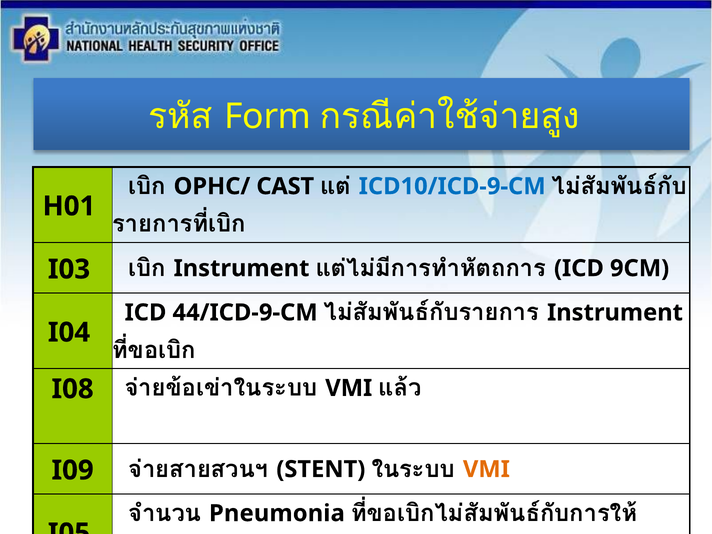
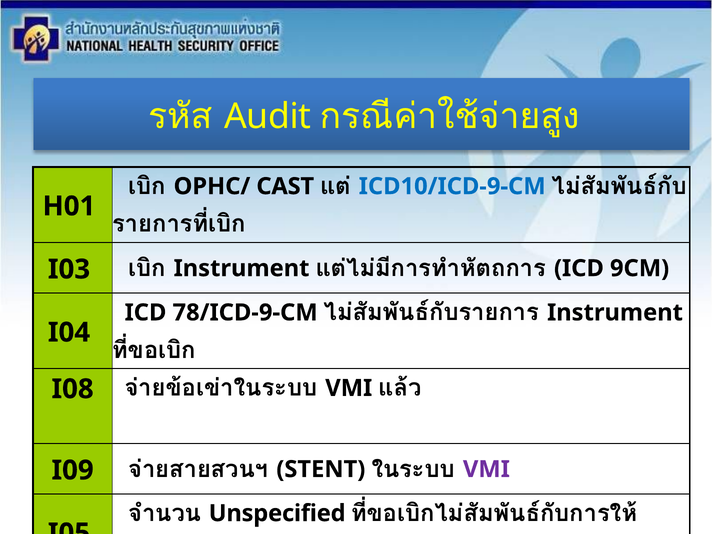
Form: Form -> Audit
44/ICD-9-CM: 44/ICD-9-CM -> 78/ICD-9-CM
VMI at (486, 469) colour: orange -> purple
Pneumonia: Pneumonia -> Unspecified
